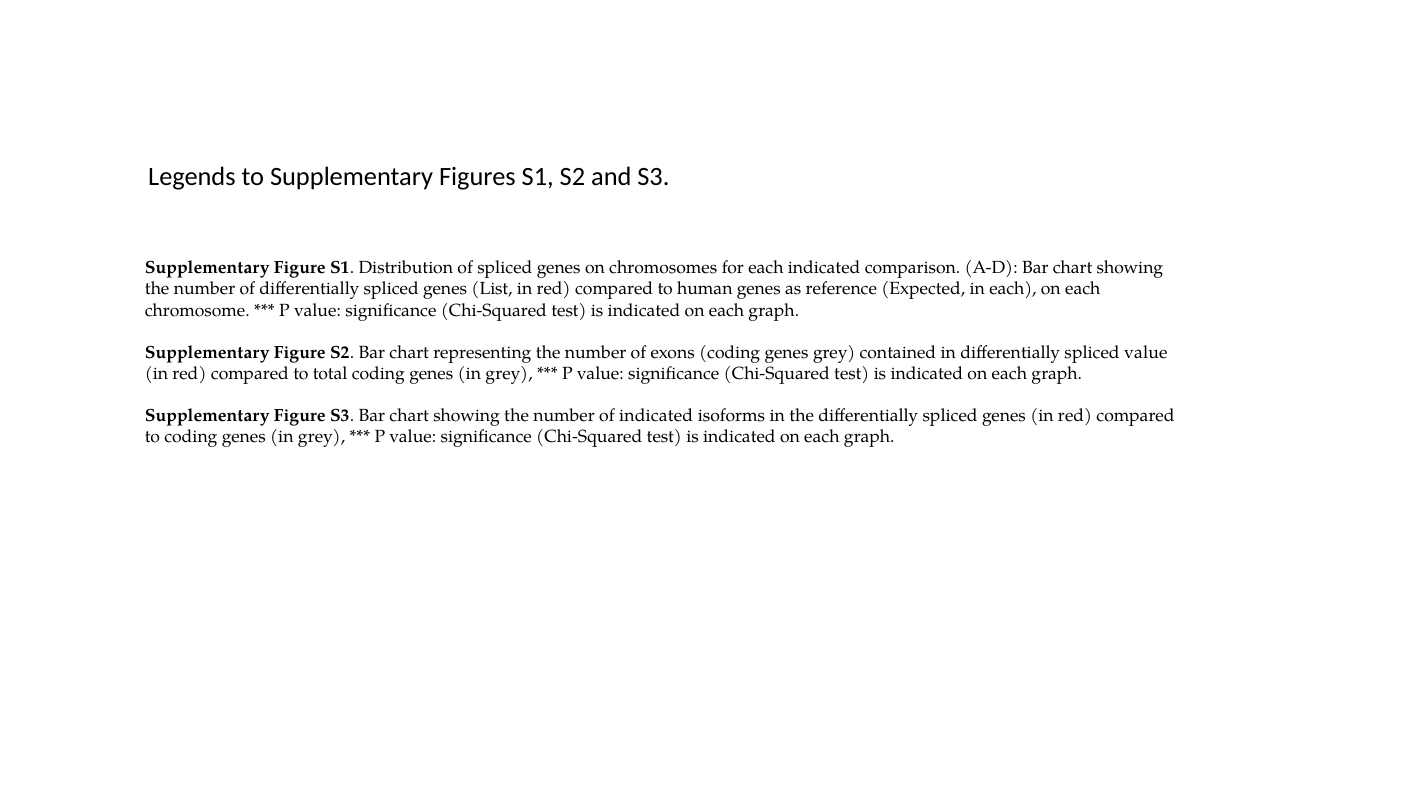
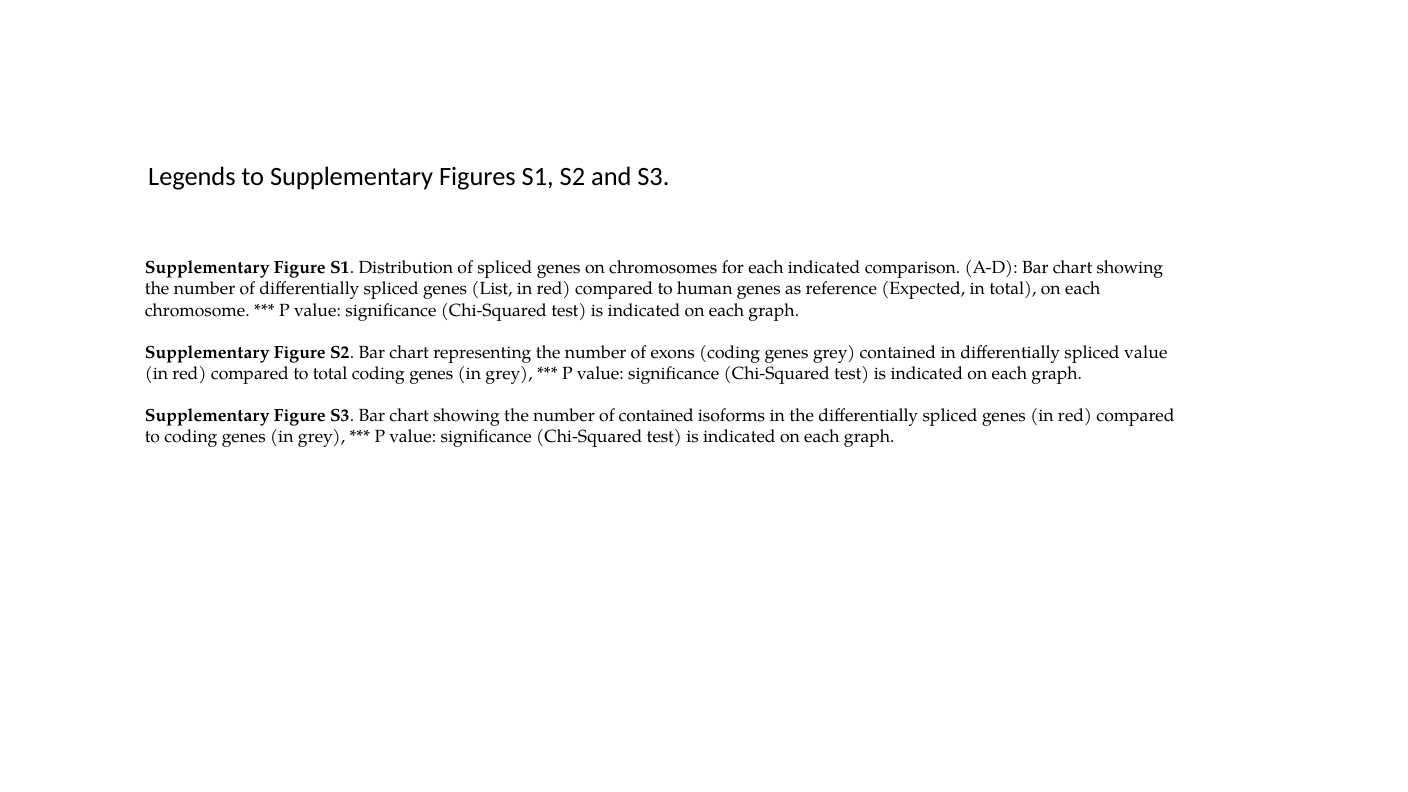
in each: each -> total
of indicated: indicated -> contained
